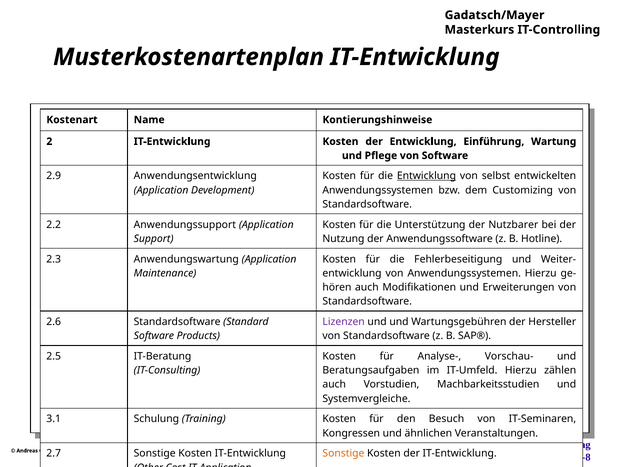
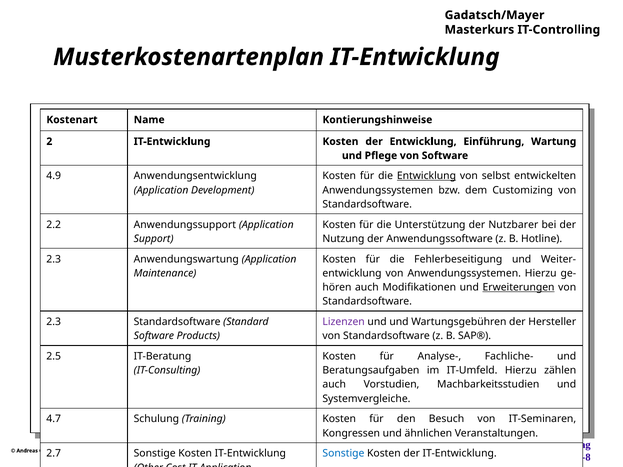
2.9: 2.9 -> 4.9
Erweiterungen underline: none -> present
2.6 at (54, 322): 2.6 -> 2.3
Vorschau-: Vorschau- -> Fachliche-
3.1: 3.1 -> 4.7
Sonstige at (343, 454) colour: orange -> blue
